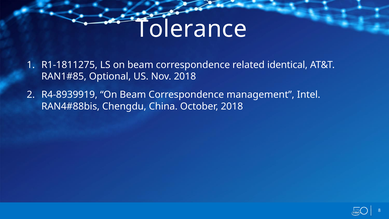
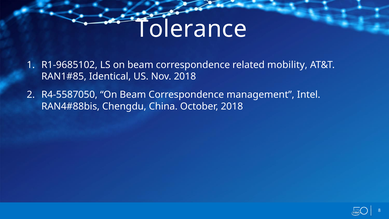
R1-1811275: R1-1811275 -> R1-9685102
identical: identical -> mobility
Optional: Optional -> Identical
R4-8939919: R4-8939919 -> R4-5587050
